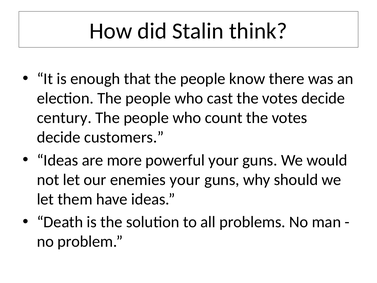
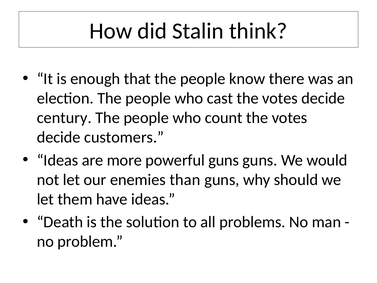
powerful your: your -> guns
enemies your: your -> than
